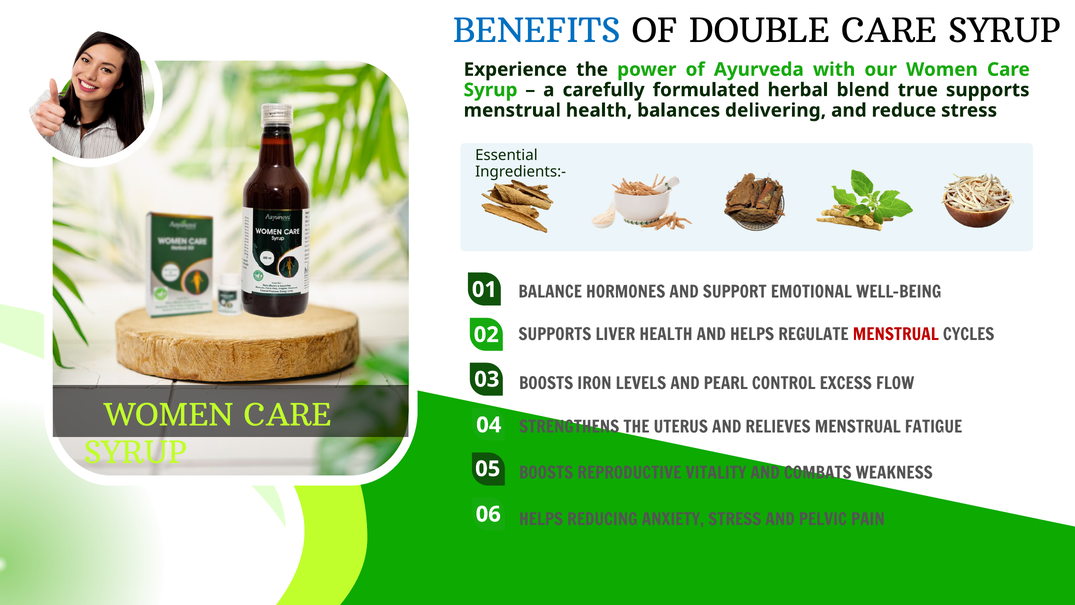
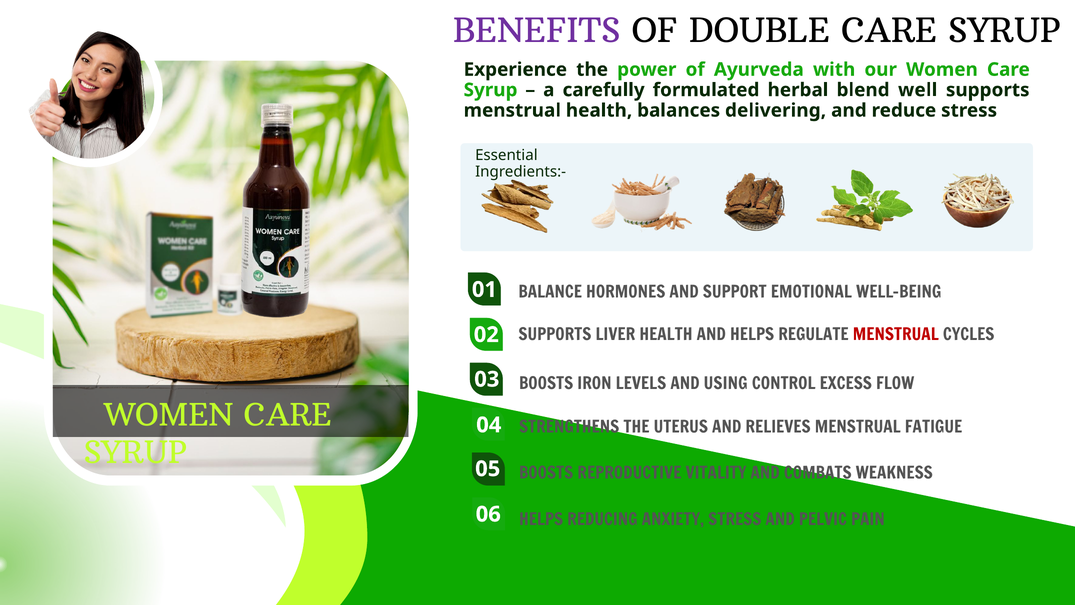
BENEFITS colour: blue -> purple
true: true -> well
PEARL: PEARL -> USING
